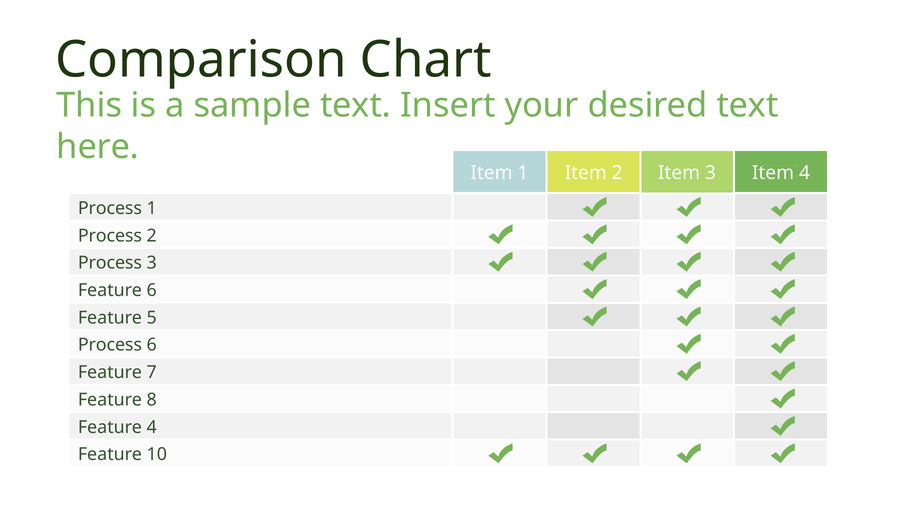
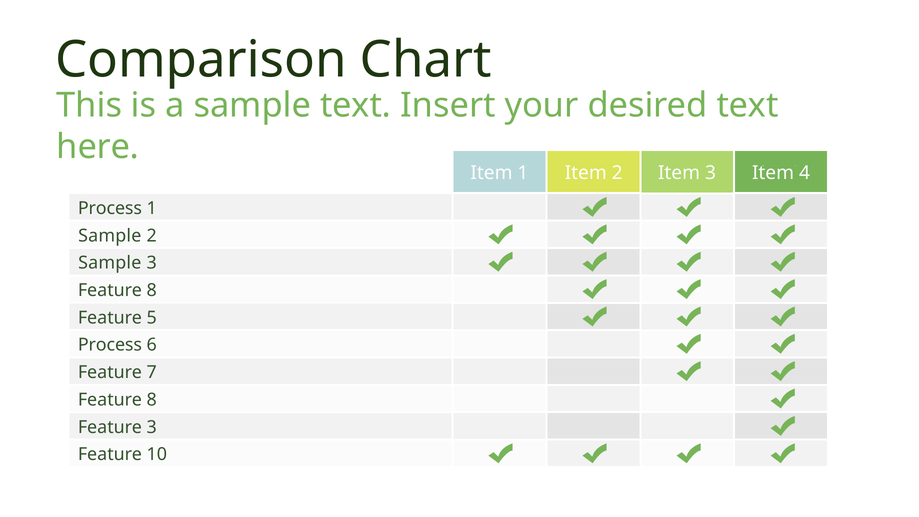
Process at (110, 236): Process -> Sample
Process at (110, 263): Process -> Sample
6 at (152, 290): 6 -> 8
Feature 4: 4 -> 3
